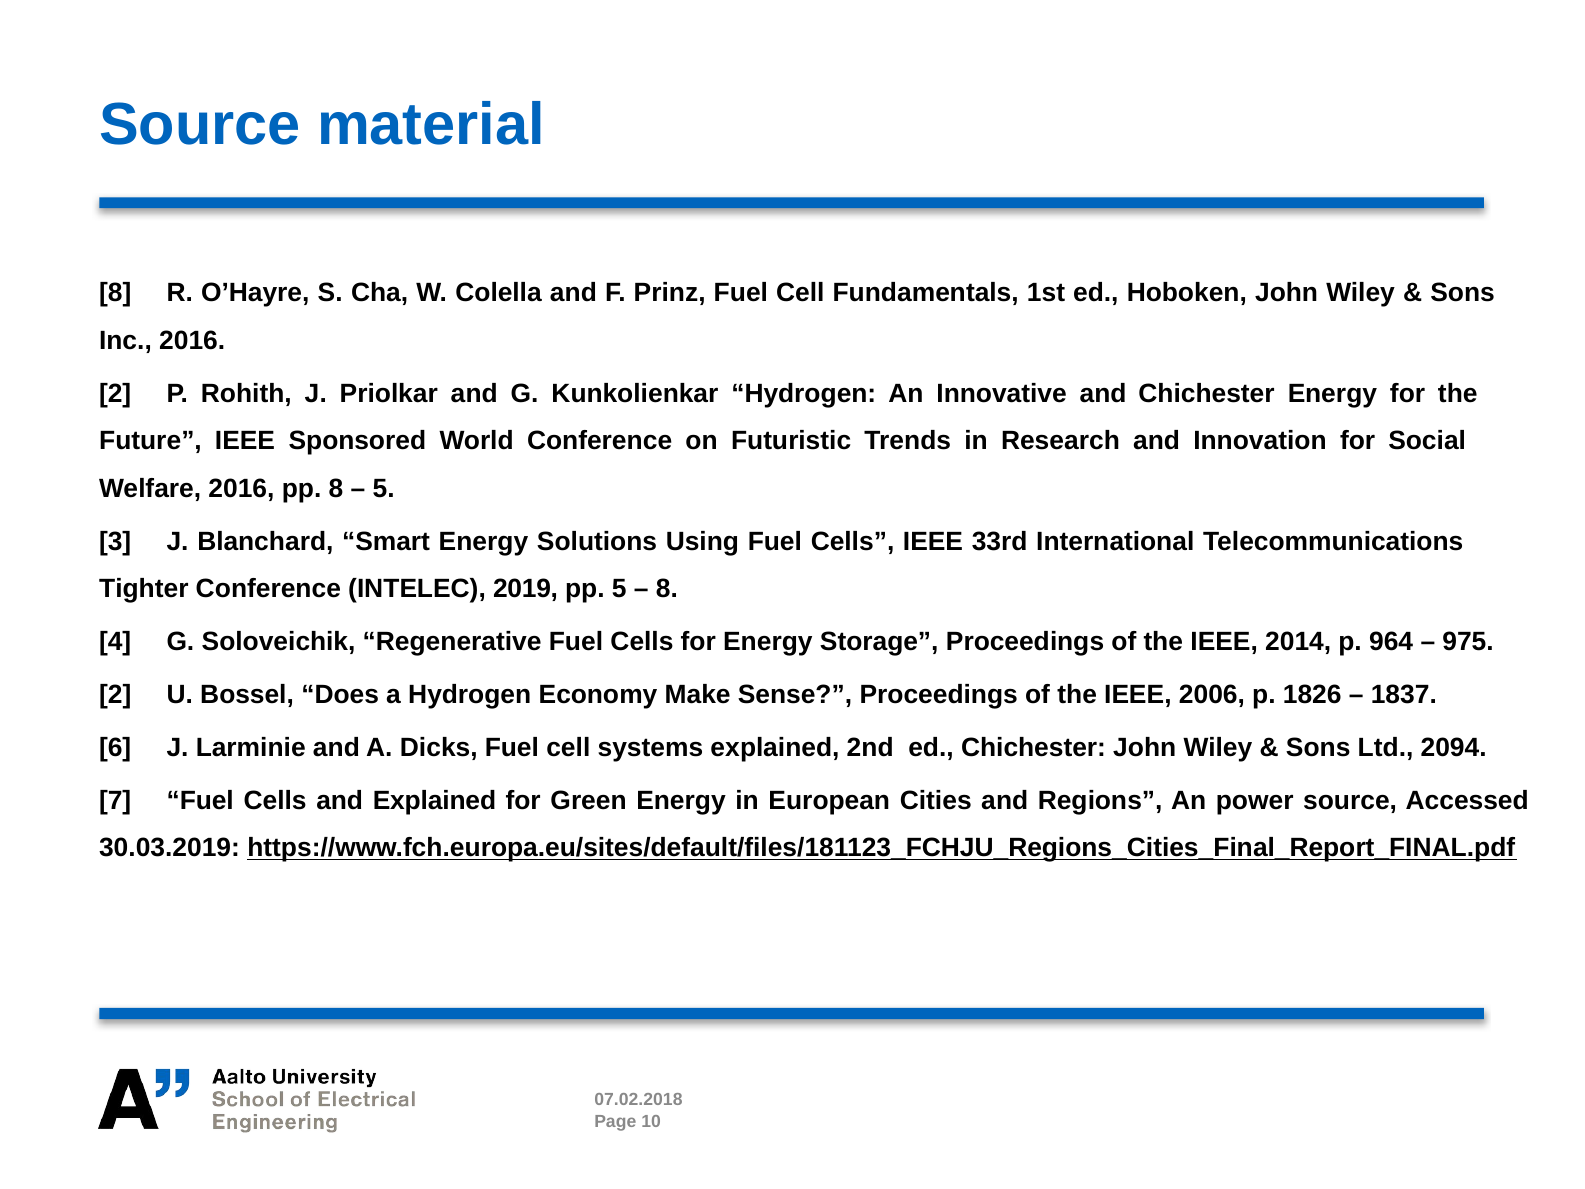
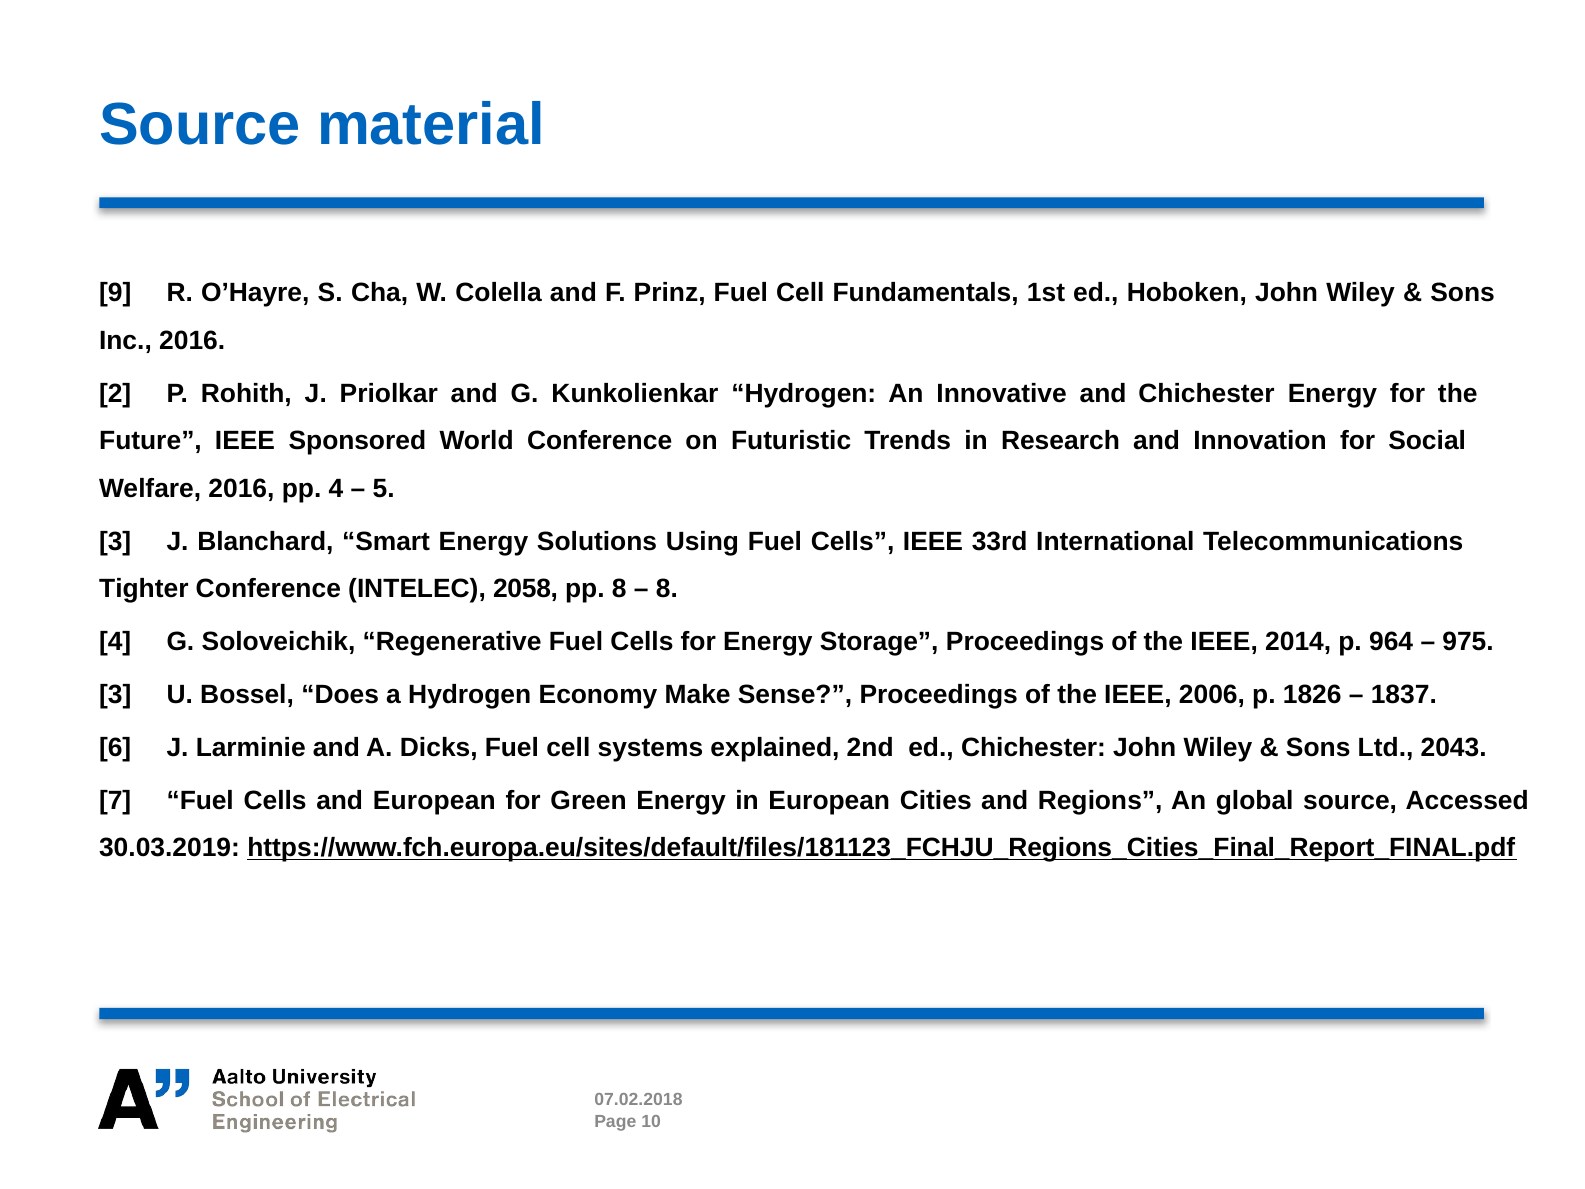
8 at (115, 293): 8 -> 9
pp 8: 8 -> 4
2019: 2019 -> 2058
pp 5: 5 -> 8
2 at (115, 695): 2 -> 3
2094: 2094 -> 2043
and Explained: Explained -> European
power: power -> global
